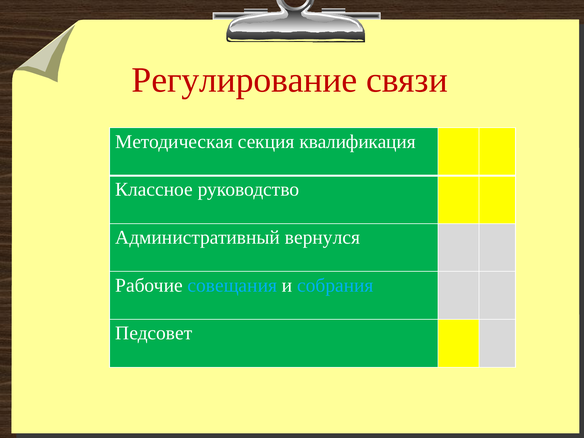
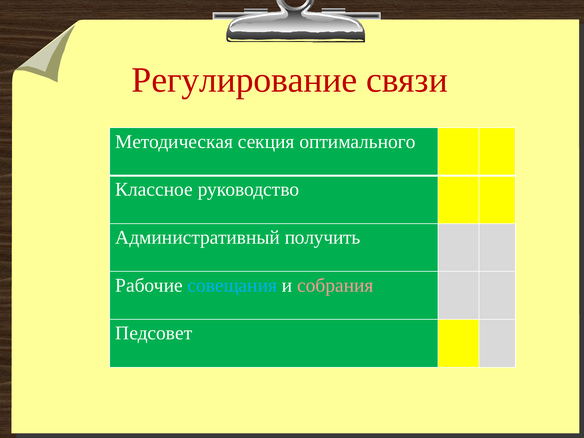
квалификация: квалификация -> оптимального
вернулся: вернулся -> получить
собрания colour: light blue -> pink
